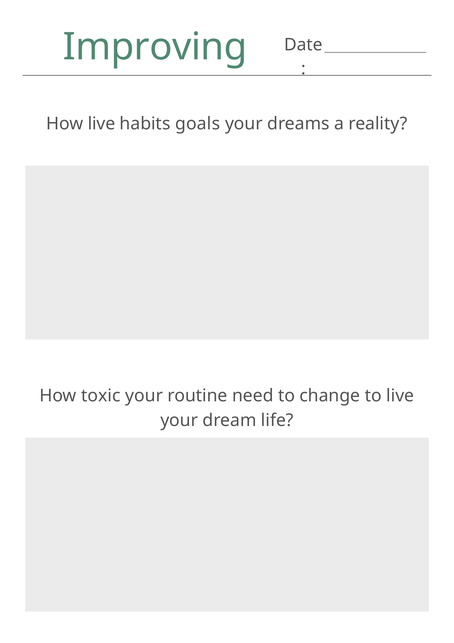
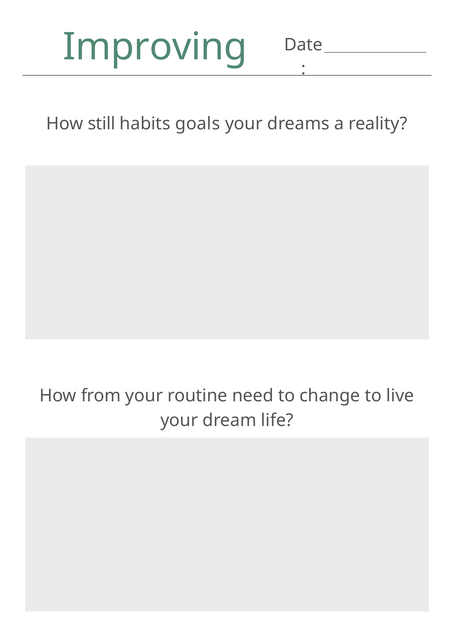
How live: live -> still
toxic: toxic -> from
